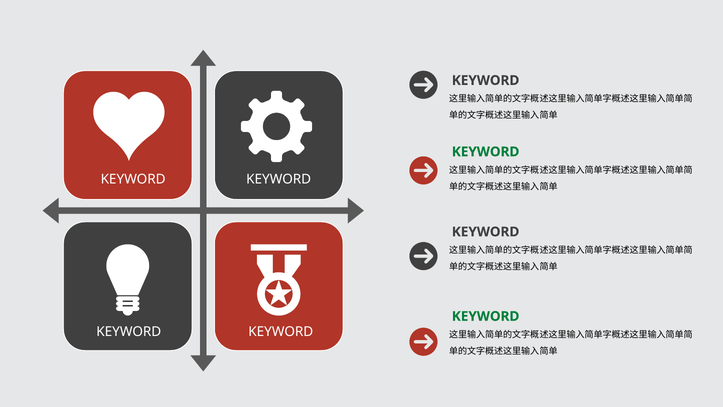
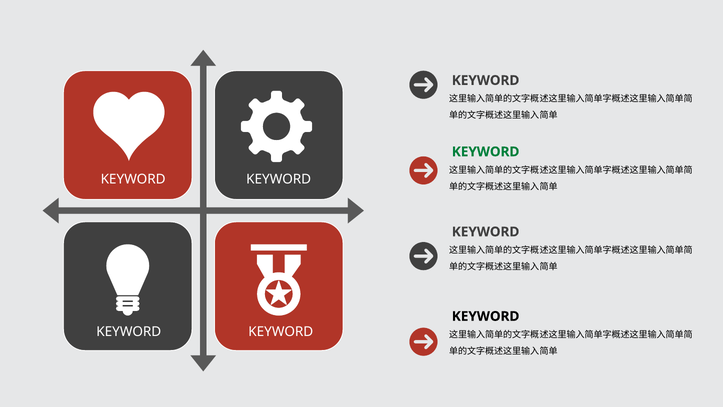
KEYWORD at (486, 316) colour: green -> black
